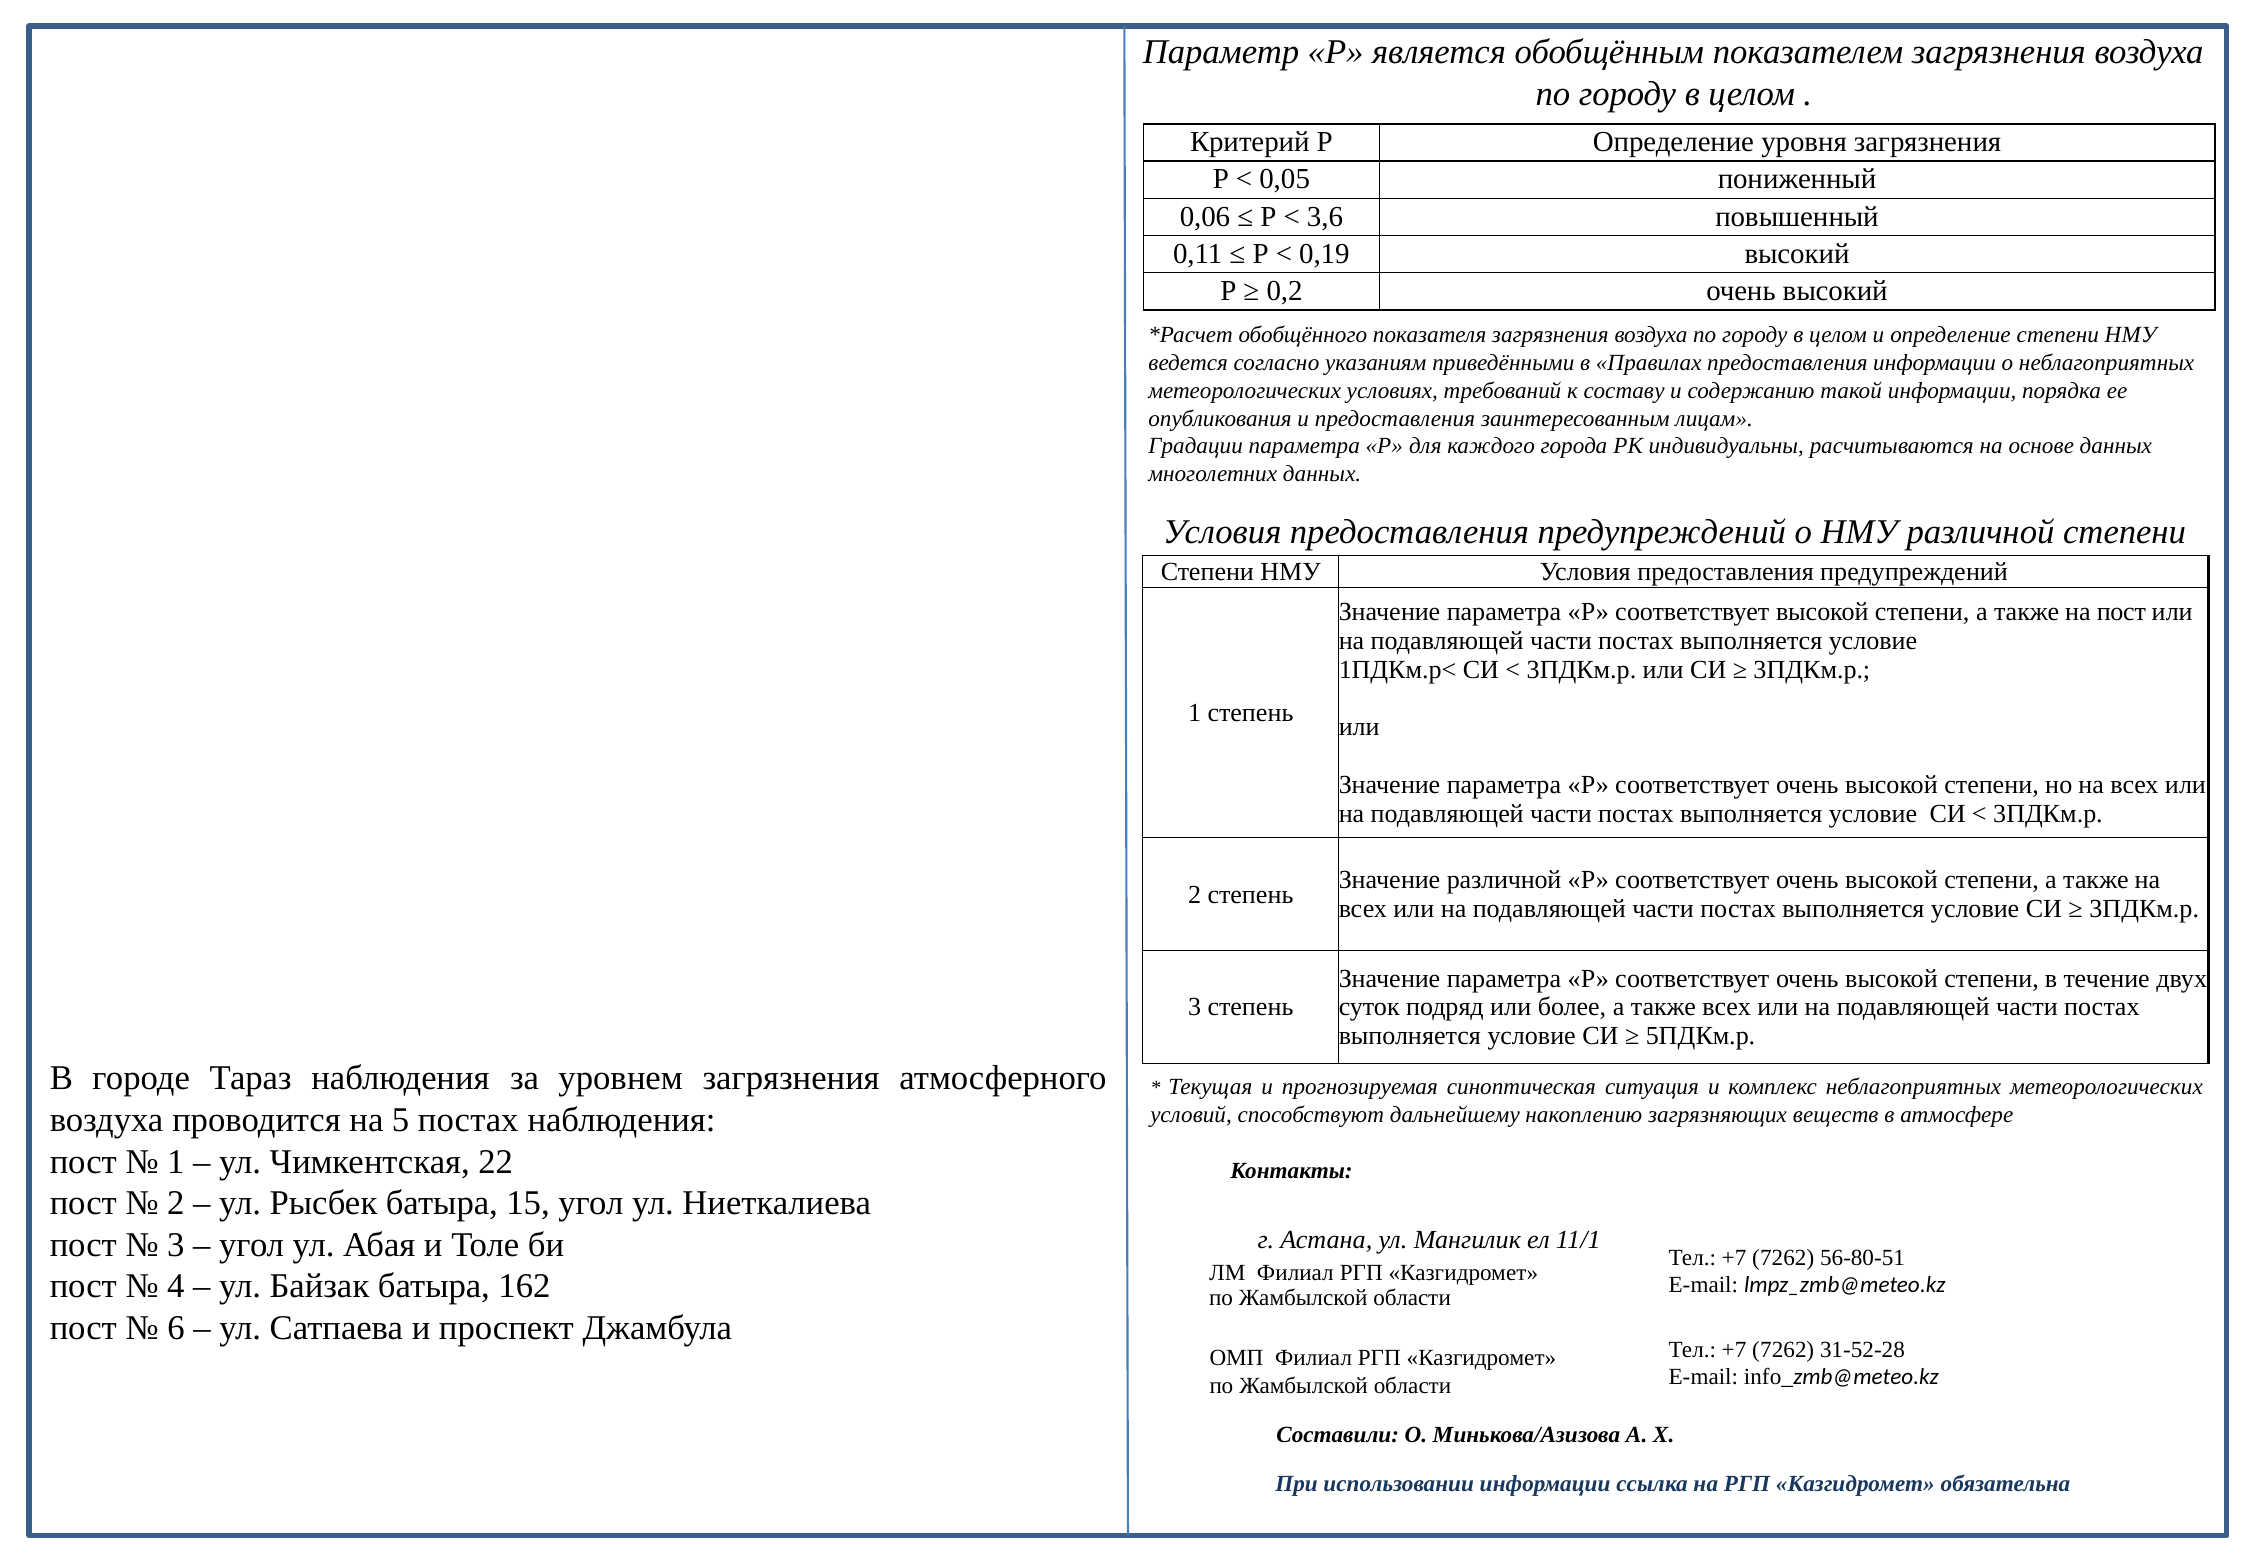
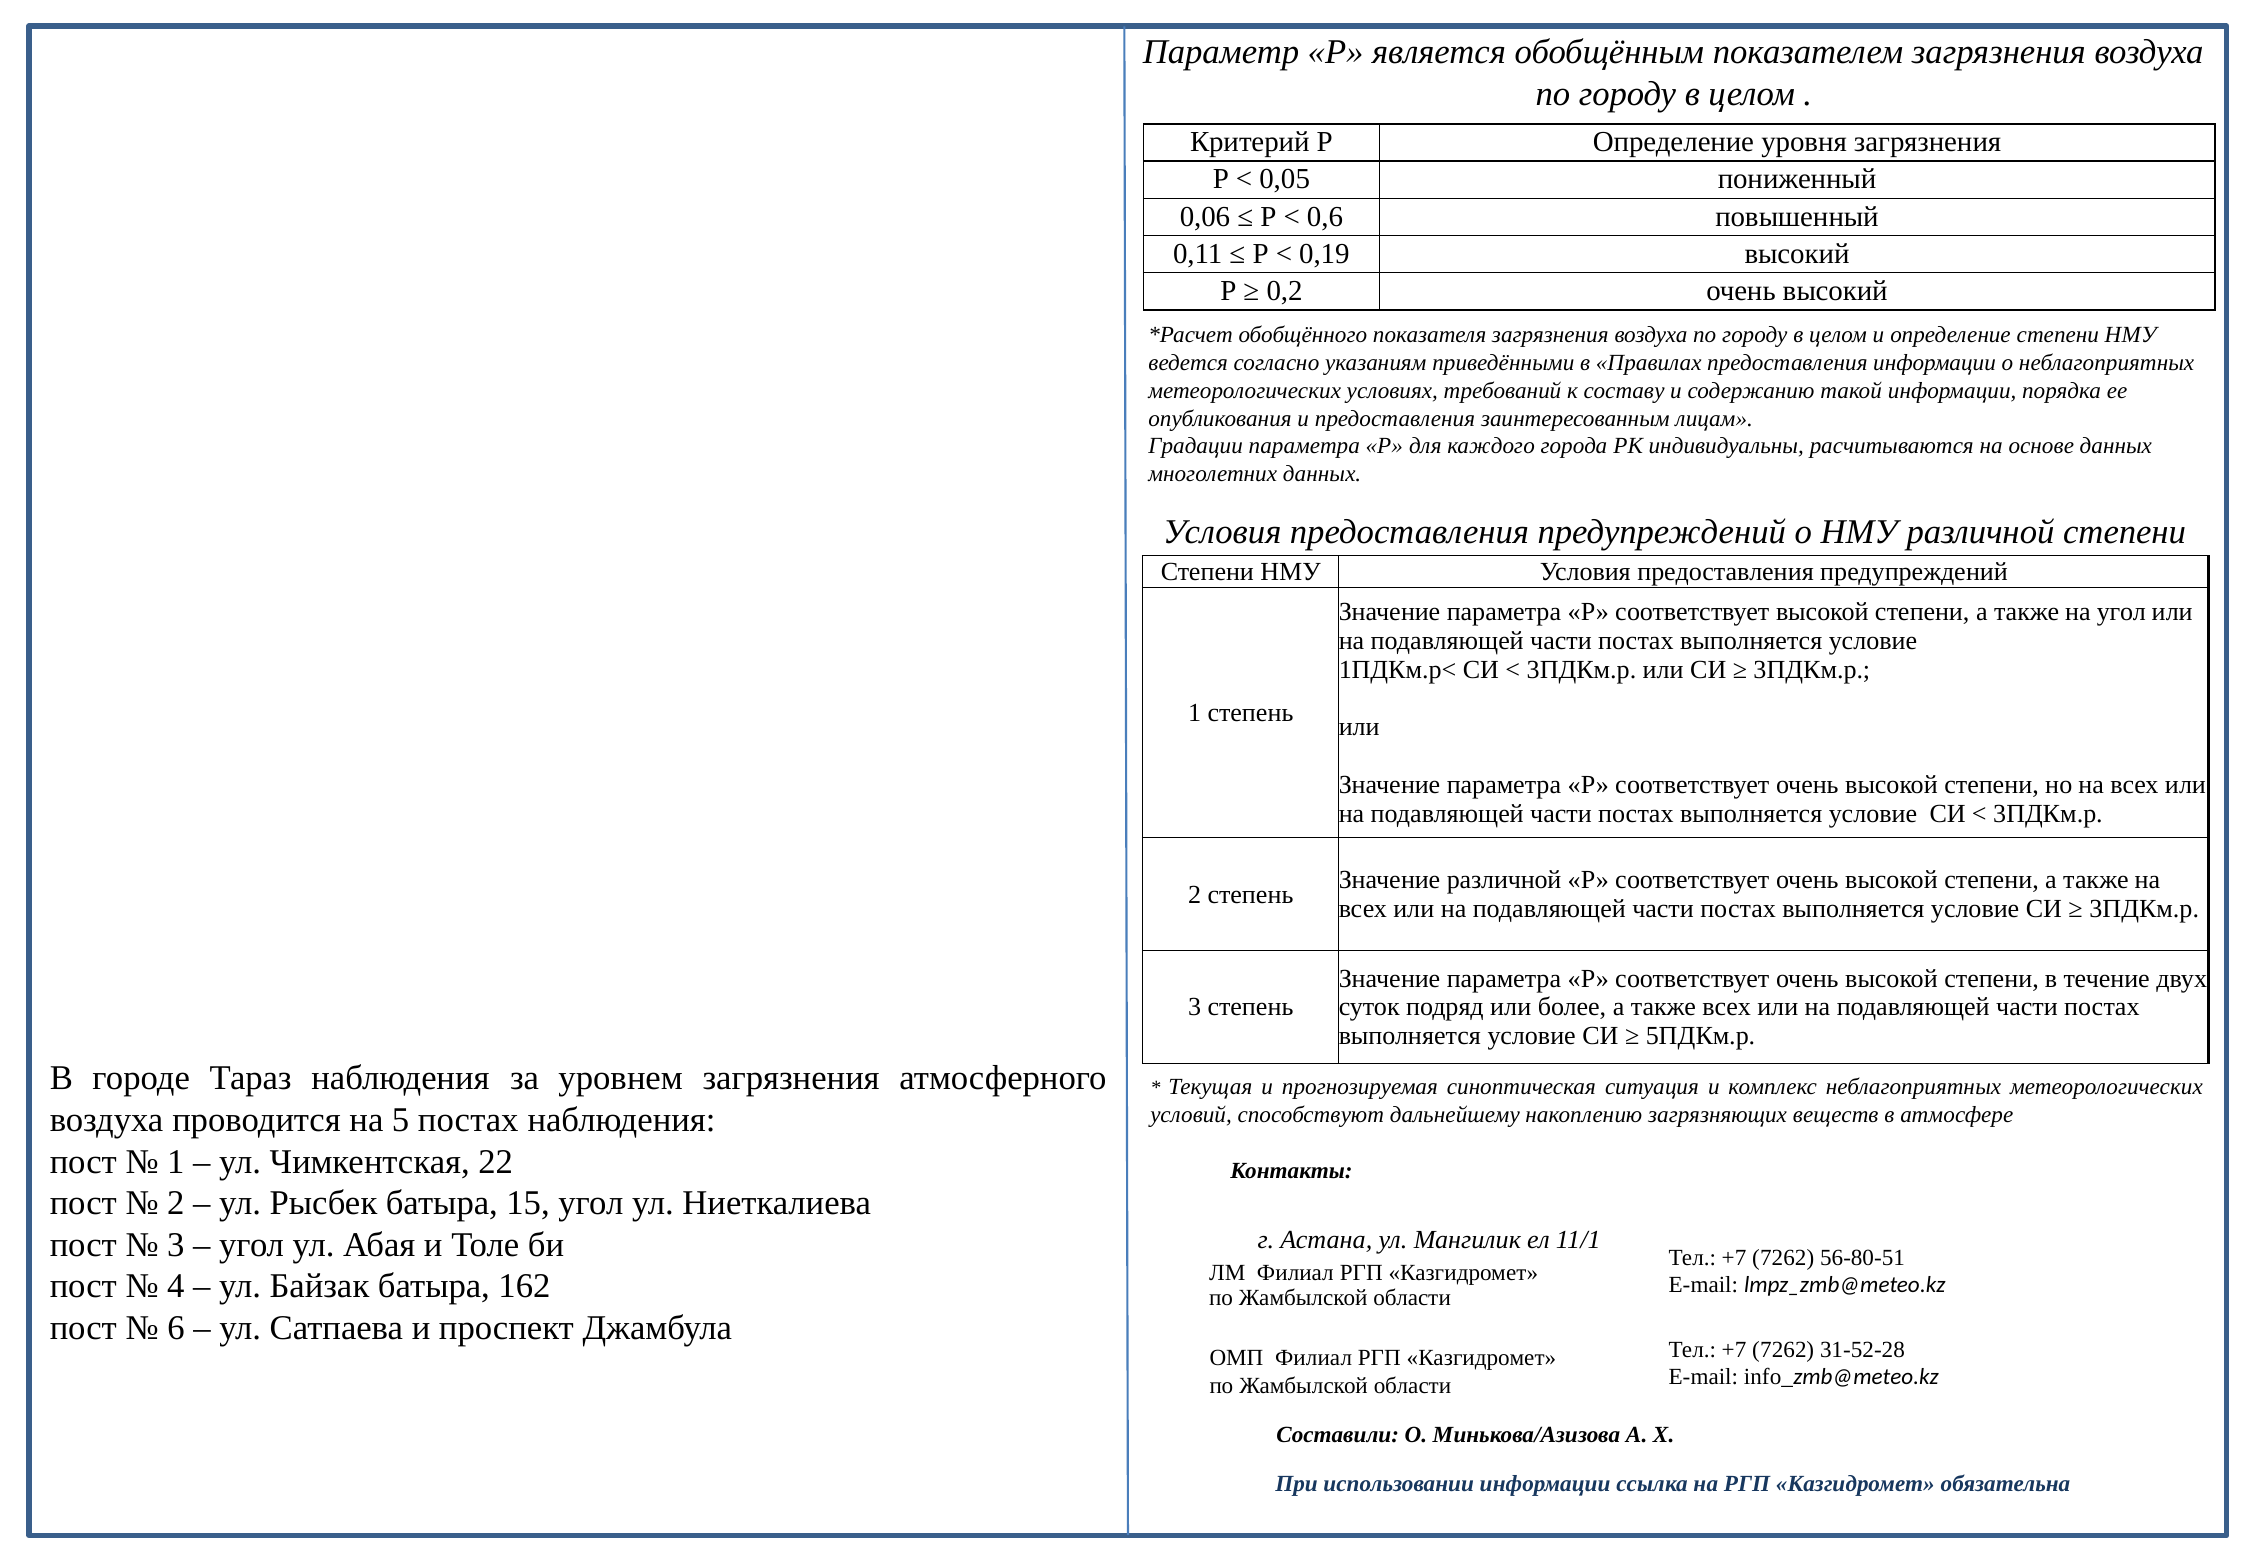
3,6: 3,6 -> 0,6
на пост: пост -> угол
